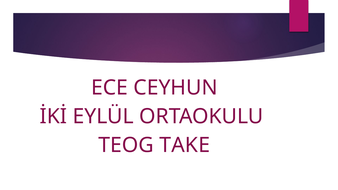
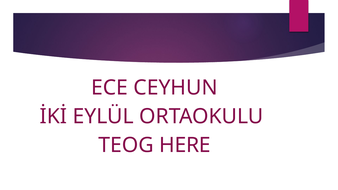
TAKE: TAKE -> HERE
